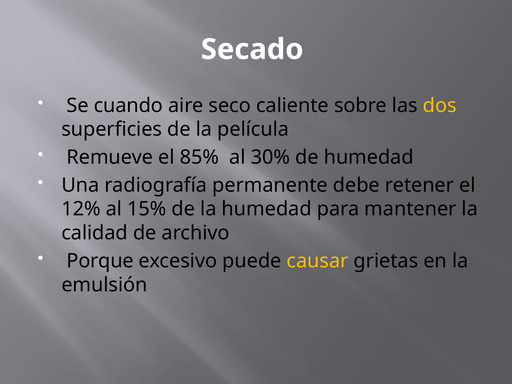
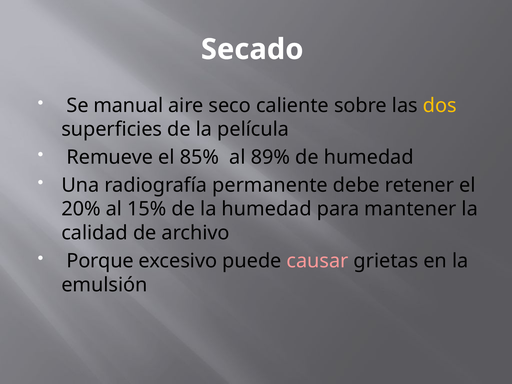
cuando: cuando -> manual
30%: 30% -> 89%
12%: 12% -> 20%
causar colour: yellow -> pink
